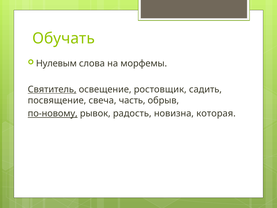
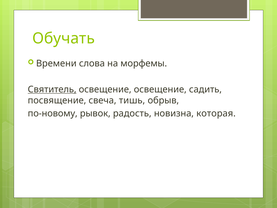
Нулевым: Нулевым -> Времени
освещение ростовщик: ростовщик -> освещение
часть: часть -> тишь
по-новому underline: present -> none
